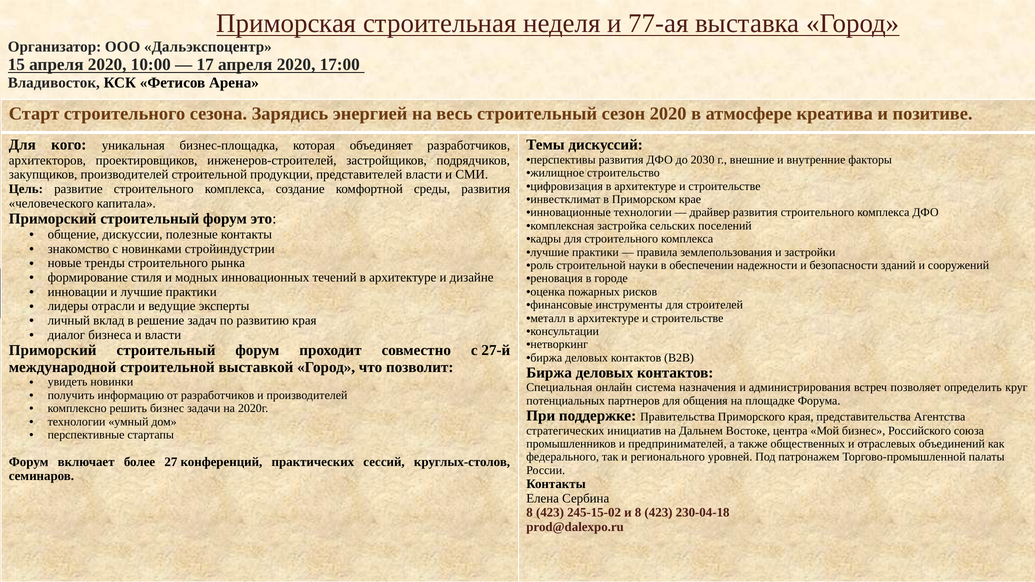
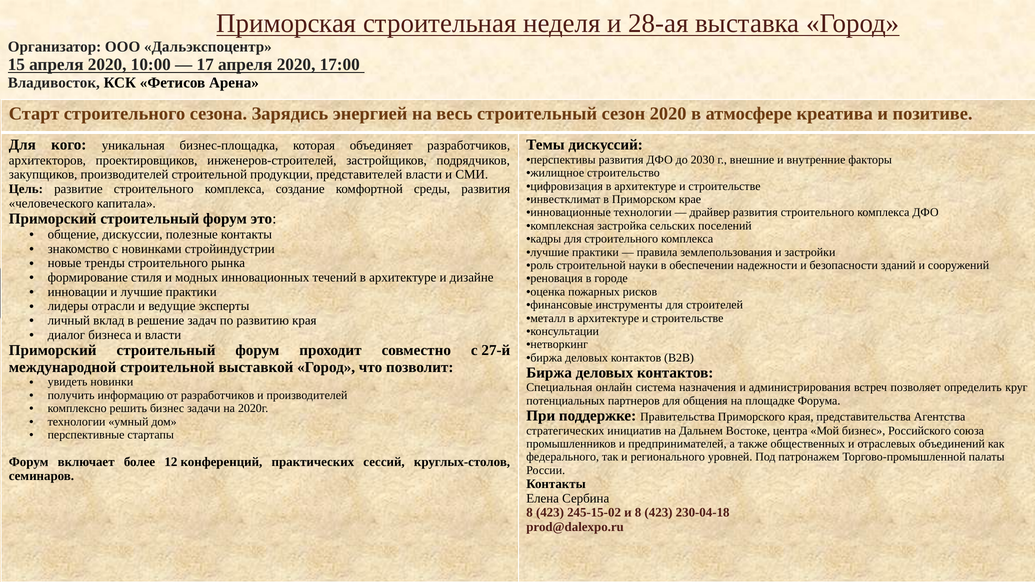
77-ая: 77-ая -> 28-ая
27: 27 -> 12
